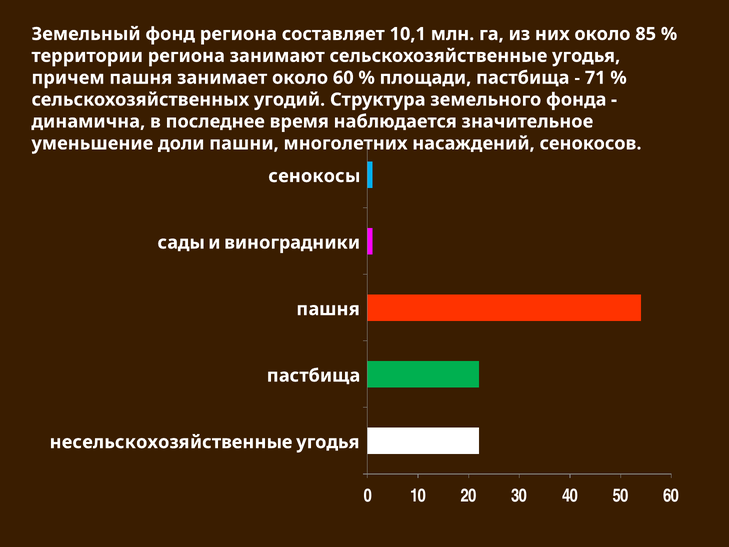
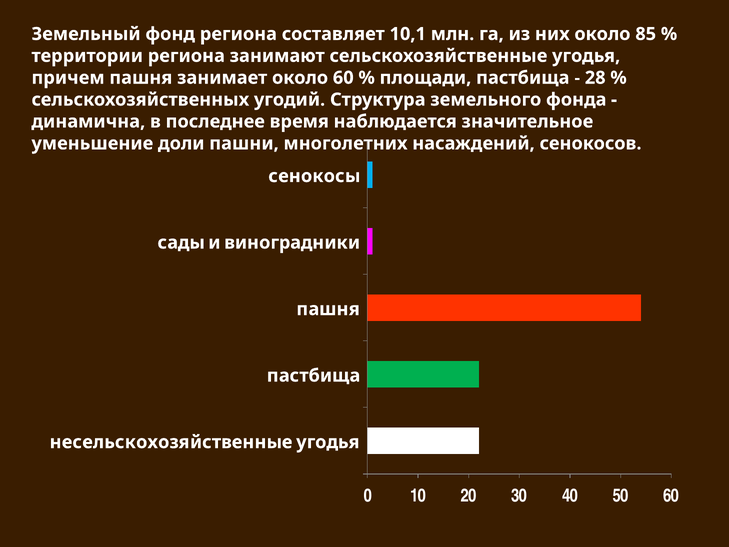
71: 71 -> 28
